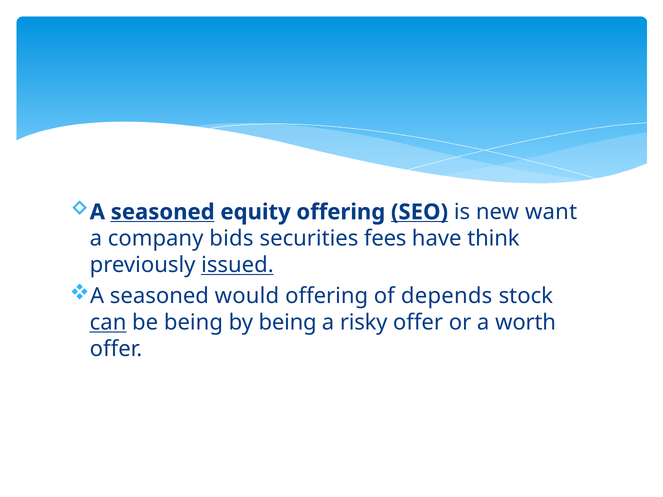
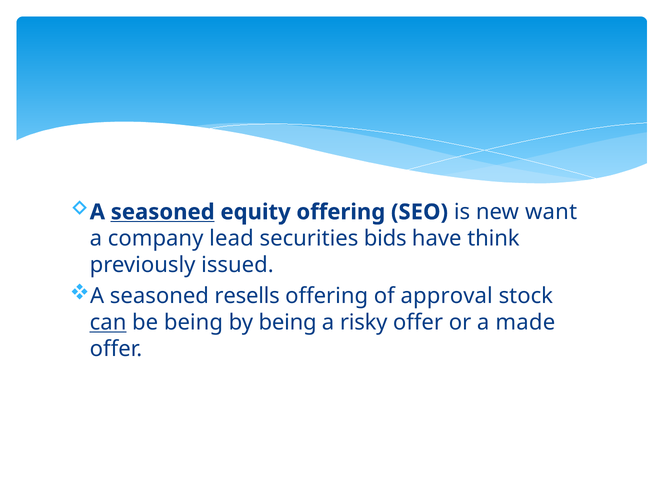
SEO underline: present -> none
bids: bids -> lead
fees: fees -> bids
issued underline: present -> none
would: would -> resells
depends: depends -> approval
worth: worth -> made
